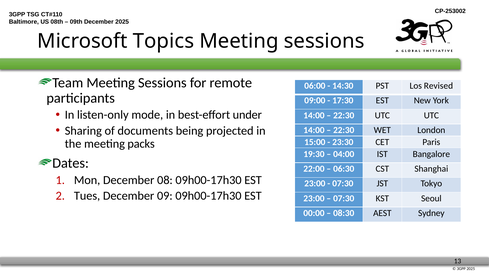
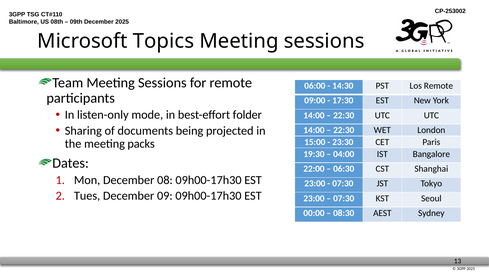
Los Revised: Revised -> Remote
under: under -> folder
